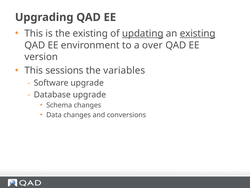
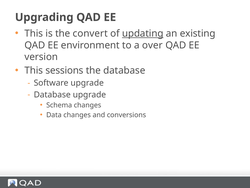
the existing: existing -> convert
existing at (198, 33) underline: present -> none
the variables: variables -> database
